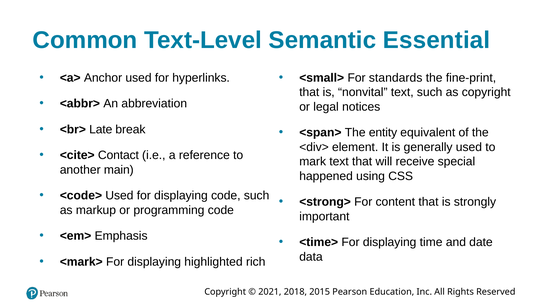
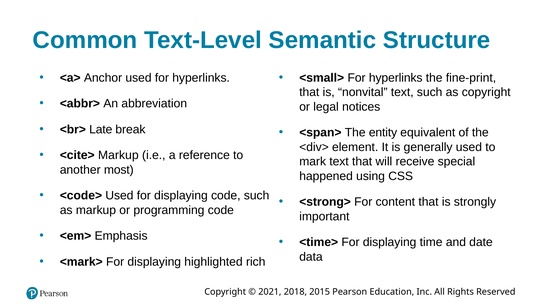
Essential: Essential -> Structure
<small> For standards: standards -> hyperlinks
<cite> Contact: Contact -> Markup
main: main -> most
